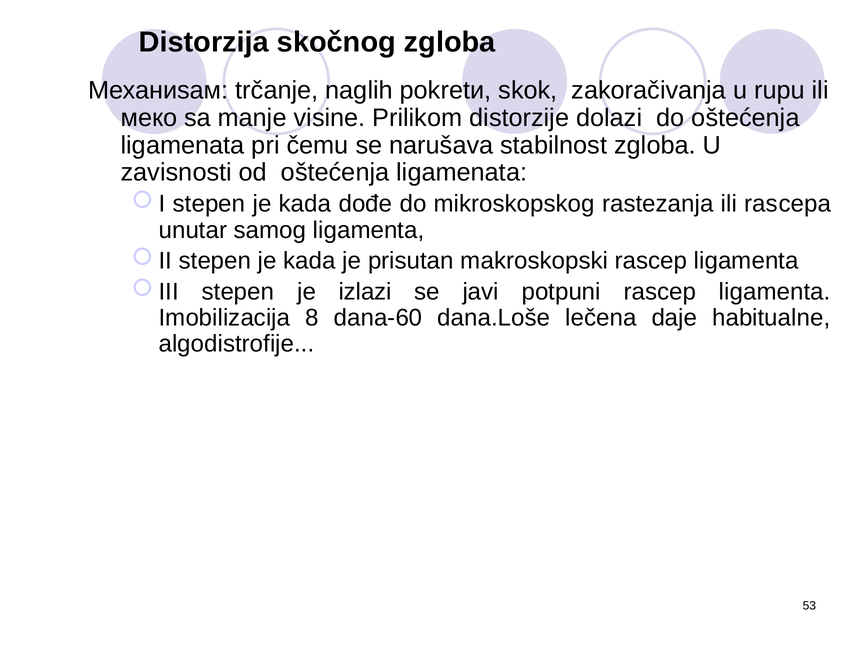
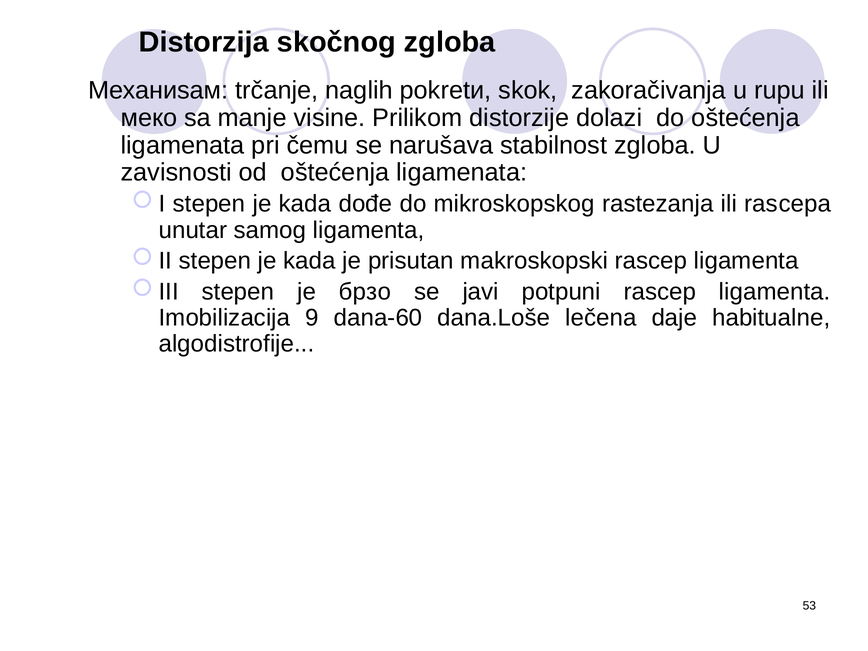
izlazi: izlazi -> брзо
8: 8 -> 9
